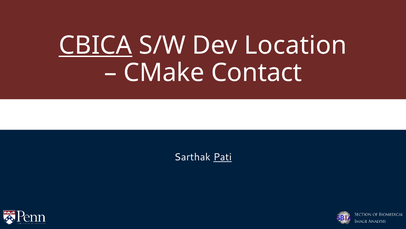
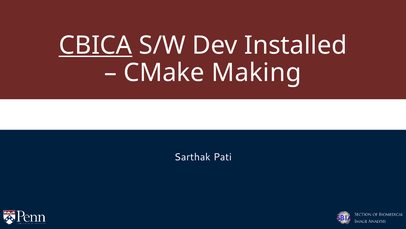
Location: Location -> Installed
Contact: Contact -> Making
Pati underline: present -> none
